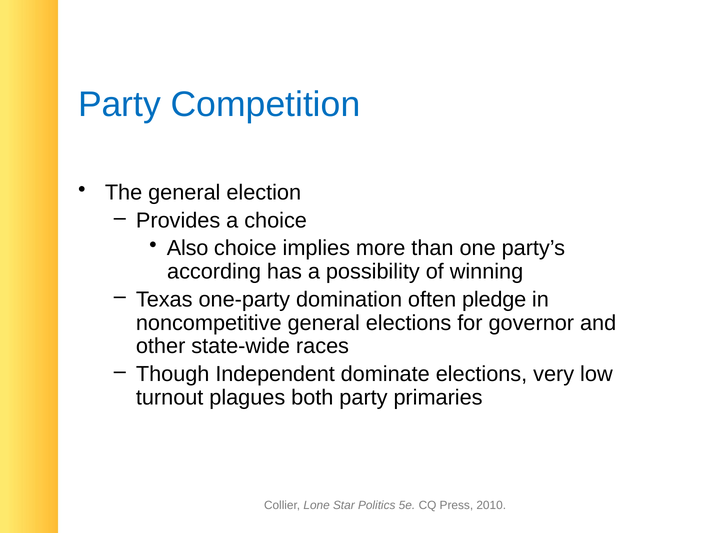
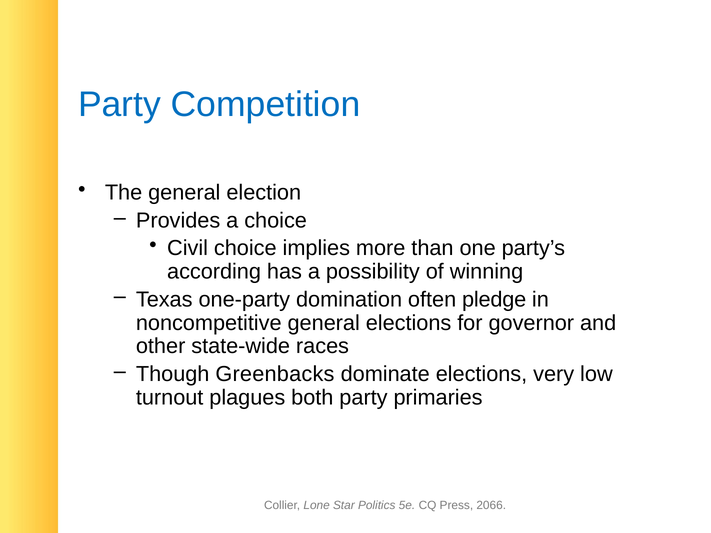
Also: Also -> Civil
Independent: Independent -> Greenbacks
2010: 2010 -> 2066
